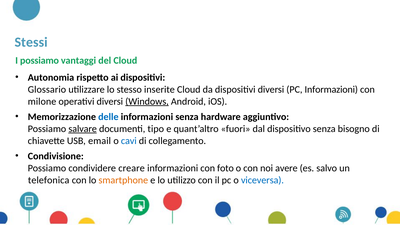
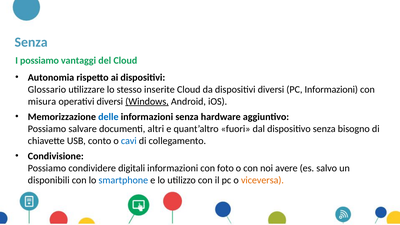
Stessi at (31, 42): Stessi -> Senza
milone: milone -> misura
salvare underline: present -> none
tipo: tipo -> altri
email: email -> conto
creare: creare -> digitali
telefonica: telefonica -> disponibili
smartphone colour: orange -> blue
viceversa colour: blue -> orange
